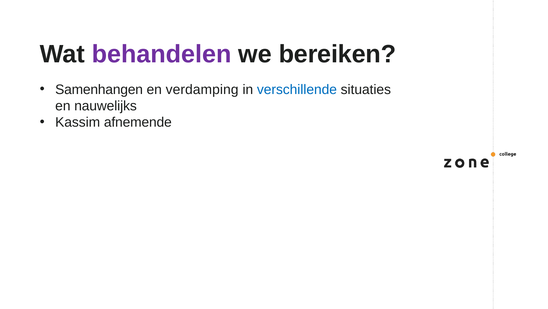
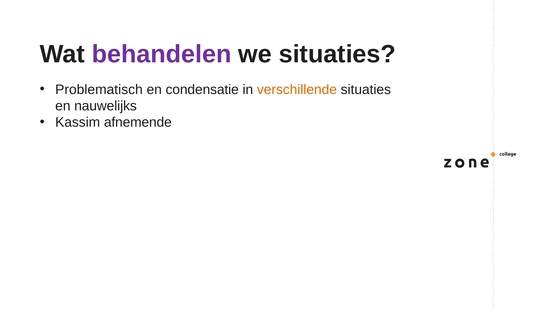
we bereiken: bereiken -> situaties
Samenhangen: Samenhangen -> Problematisch
verdamping: verdamping -> condensatie
verschillende colour: blue -> orange
